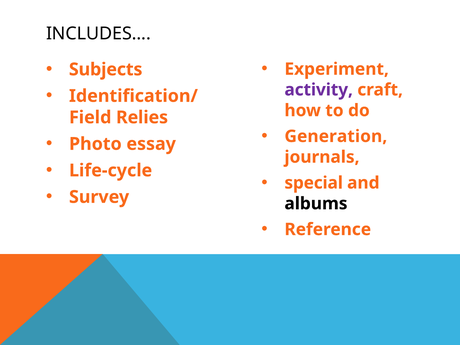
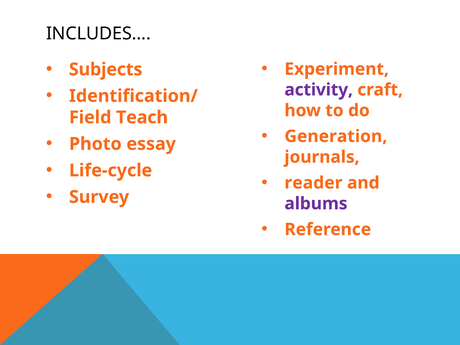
Relies: Relies -> Teach
special: special -> reader
albums colour: black -> purple
